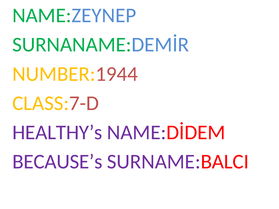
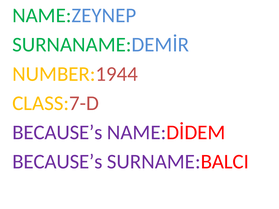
HEALTHY’s at (57, 133): HEALTHY’s -> BECAUSE’s
